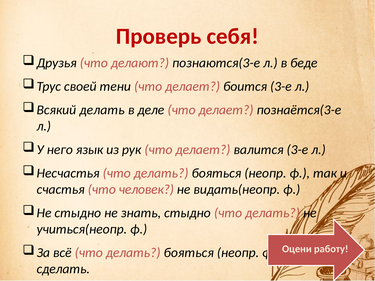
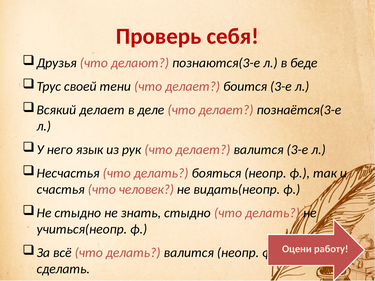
Всякий делать: делать -> делает
всё что делать бояться: бояться -> валится
